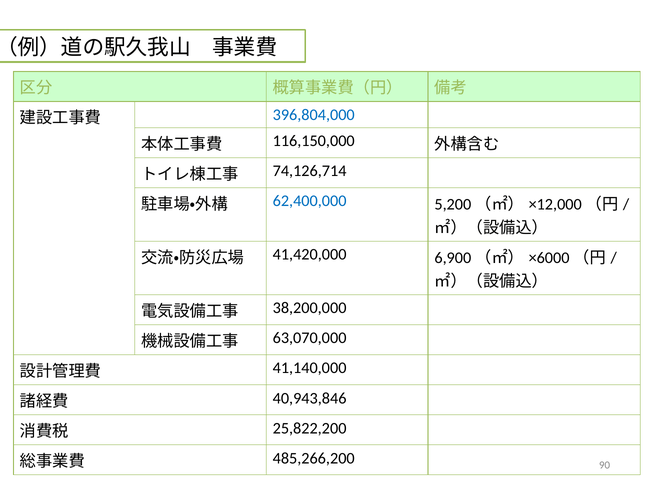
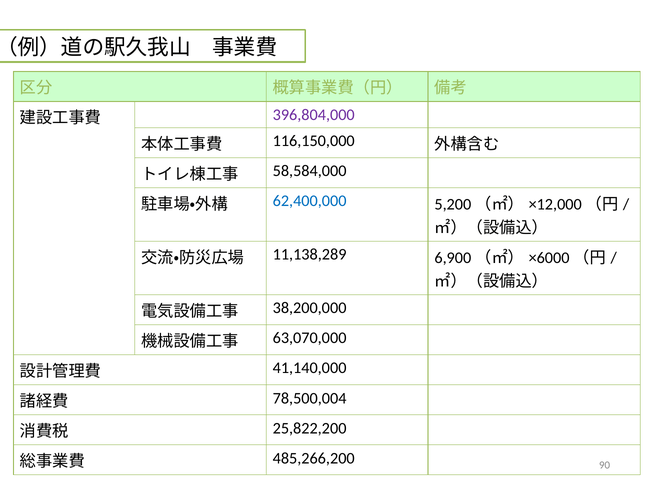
396,804,000 colour: blue -> purple
74,126,714: 74,126,714 -> 58,584,000
41,420,000: 41,420,000 -> 11,138,289
40,943,846: 40,943,846 -> 78,500,004
